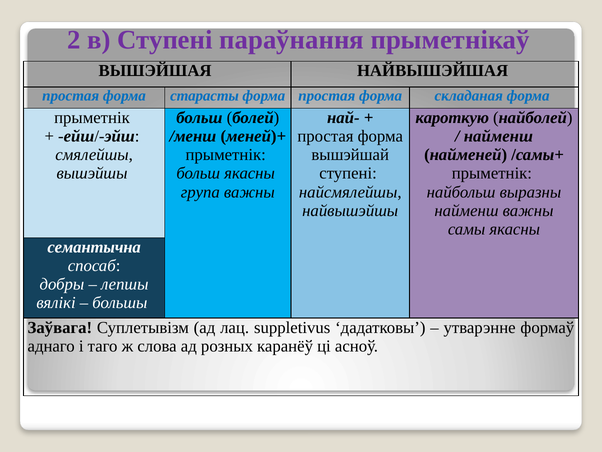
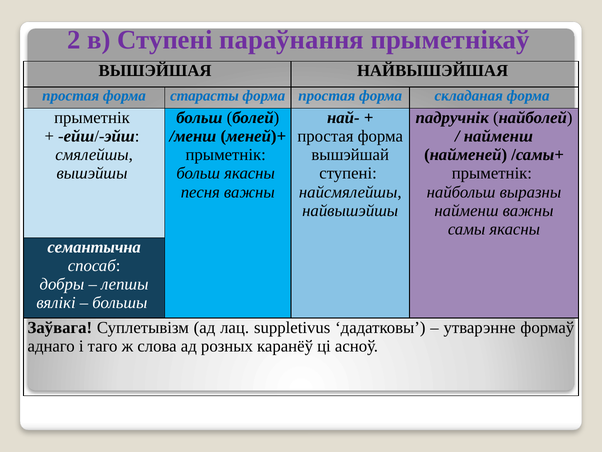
кароткую: кароткую -> падручнік
група: група -> песня
